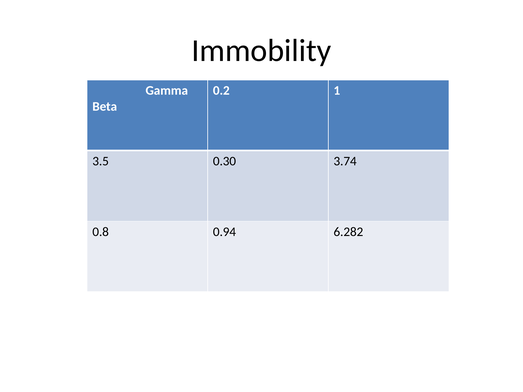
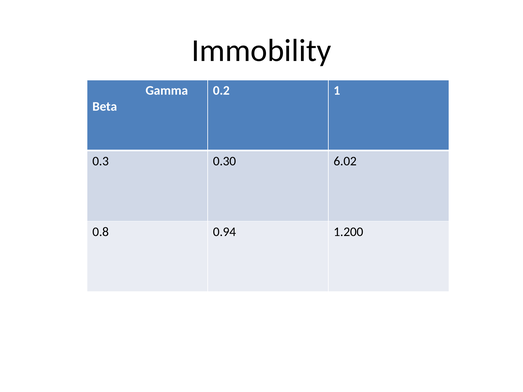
3.5: 3.5 -> 0.3
3.74: 3.74 -> 6.02
6.282: 6.282 -> 1.200
